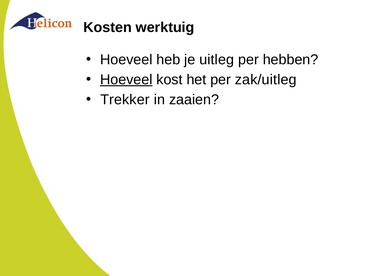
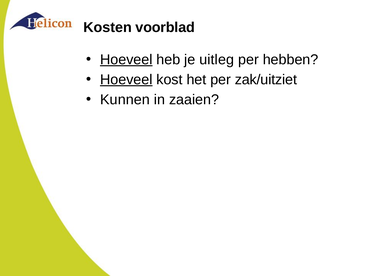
werktuig: werktuig -> voorblad
Hoeveel at (126, 60) underline: none -> present
zak/uitleg: zak/uitleg -> zak/uitziet
Trekker: Trekker -> Kunnen
